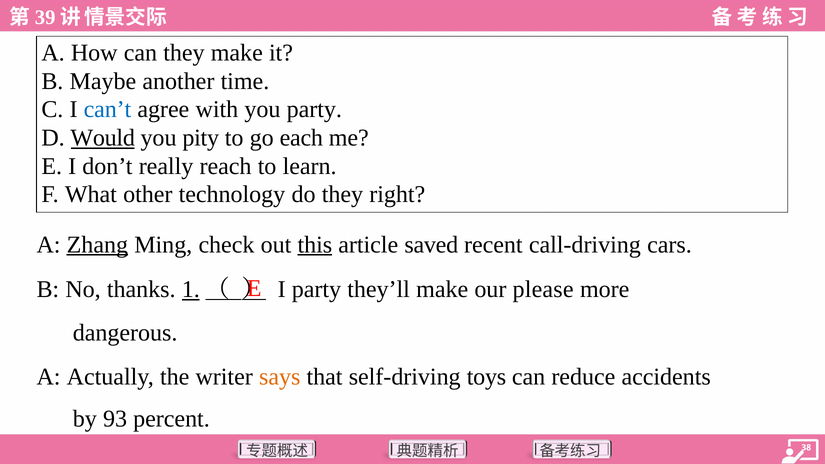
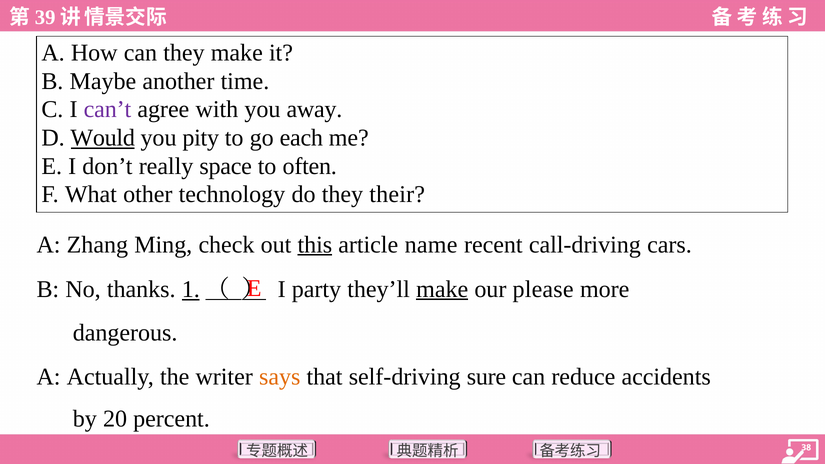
can’t colour: blue -> purple
you party: party -> away
reach: reach -> space
learn: learn -> often
right: right -> their
Zhang underline: present -> none
saved: saved -> name
make at (442, 289) underline: none -> present
toys: toys -> sure
93: 93 -> 20
